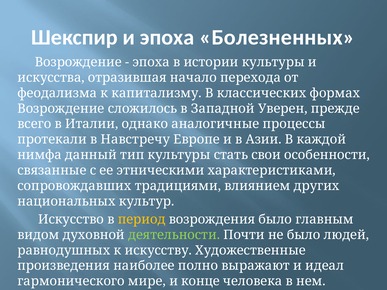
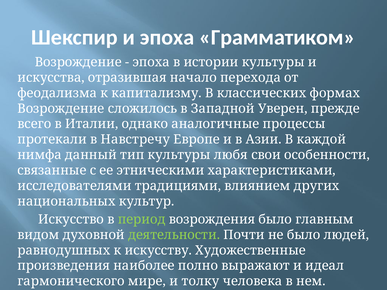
Болезненных: Болезненных -> Грамматиком
стать: стать -> любя
сопровождавших: сопровождавших -> исследователями
период colour: yellow -> light green
конце: конце -> толку
